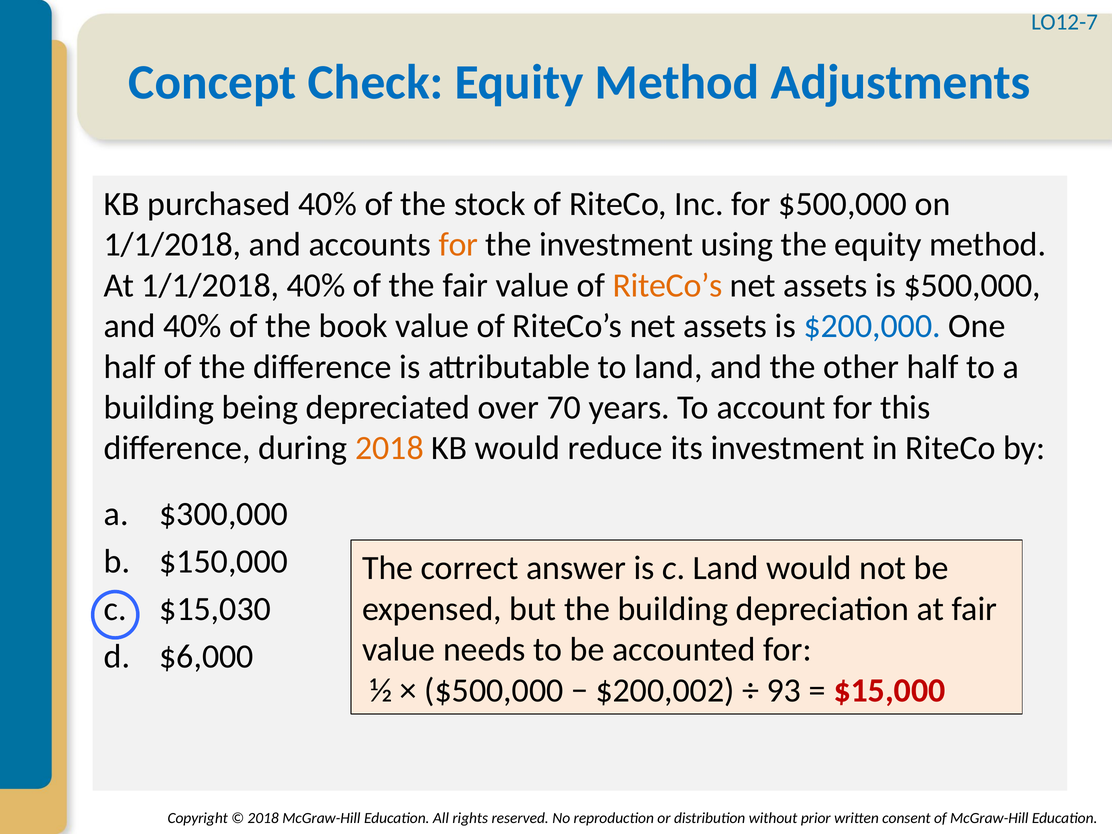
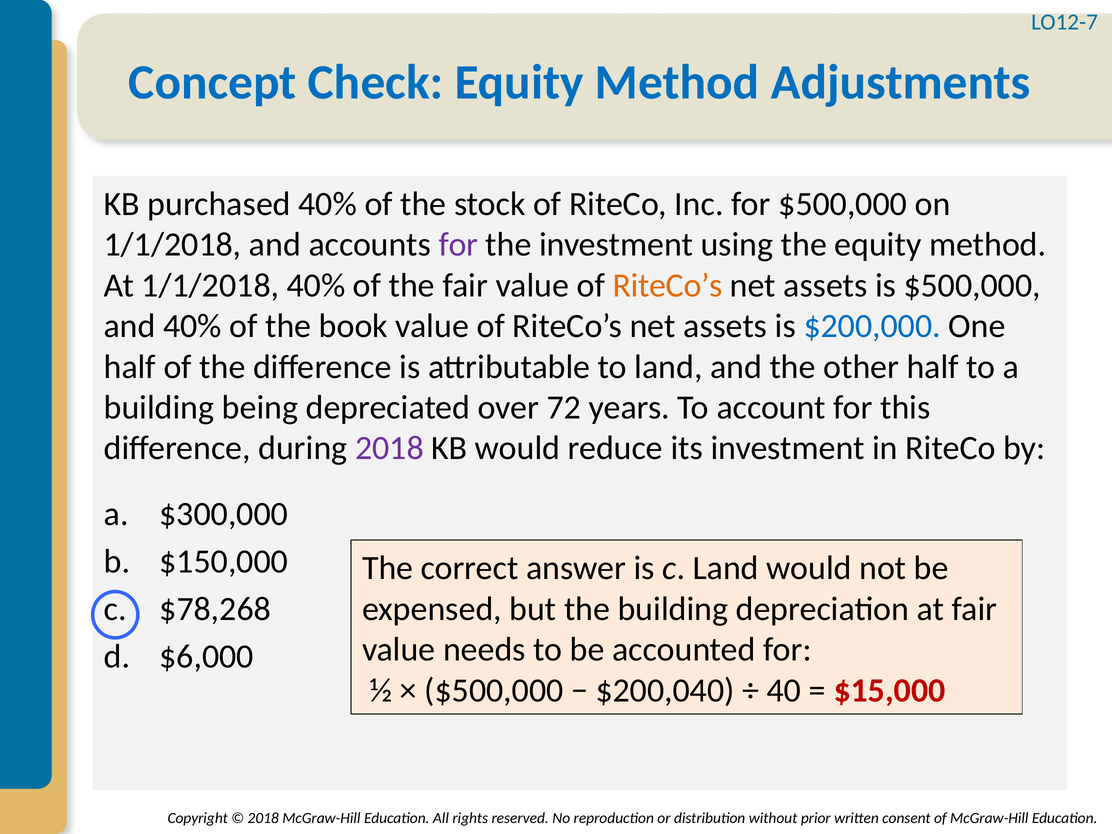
for at (458, 245) colour: orange -> purple
70: 70 -> 72
2018 at (389, 448) colour: orange -> purple
$15,030: $15,030 -> $78,268
$200,002: $200,002 -> $200,040
93: 93 -> 40
